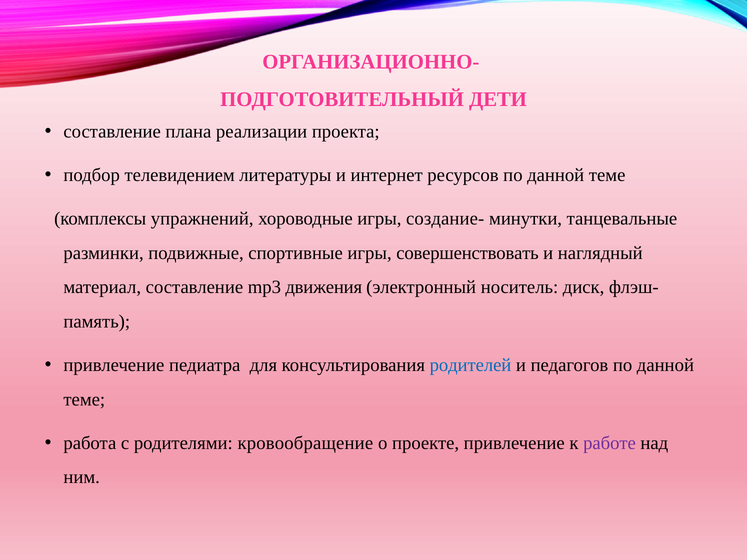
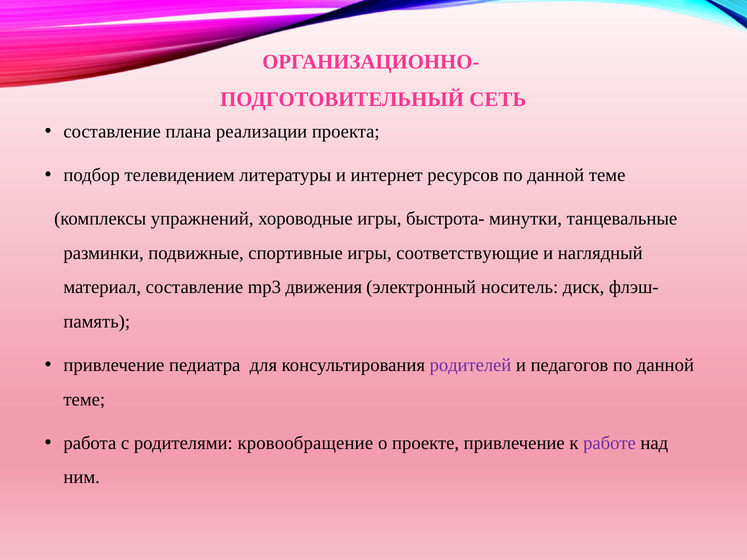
ДЕТИ: ДЕТИ -> СЕТЬ
создание-: создание- -> быстрота-
совершенствовать: совершенствовать -> соответствующие
родителей colour: blue -> purple
